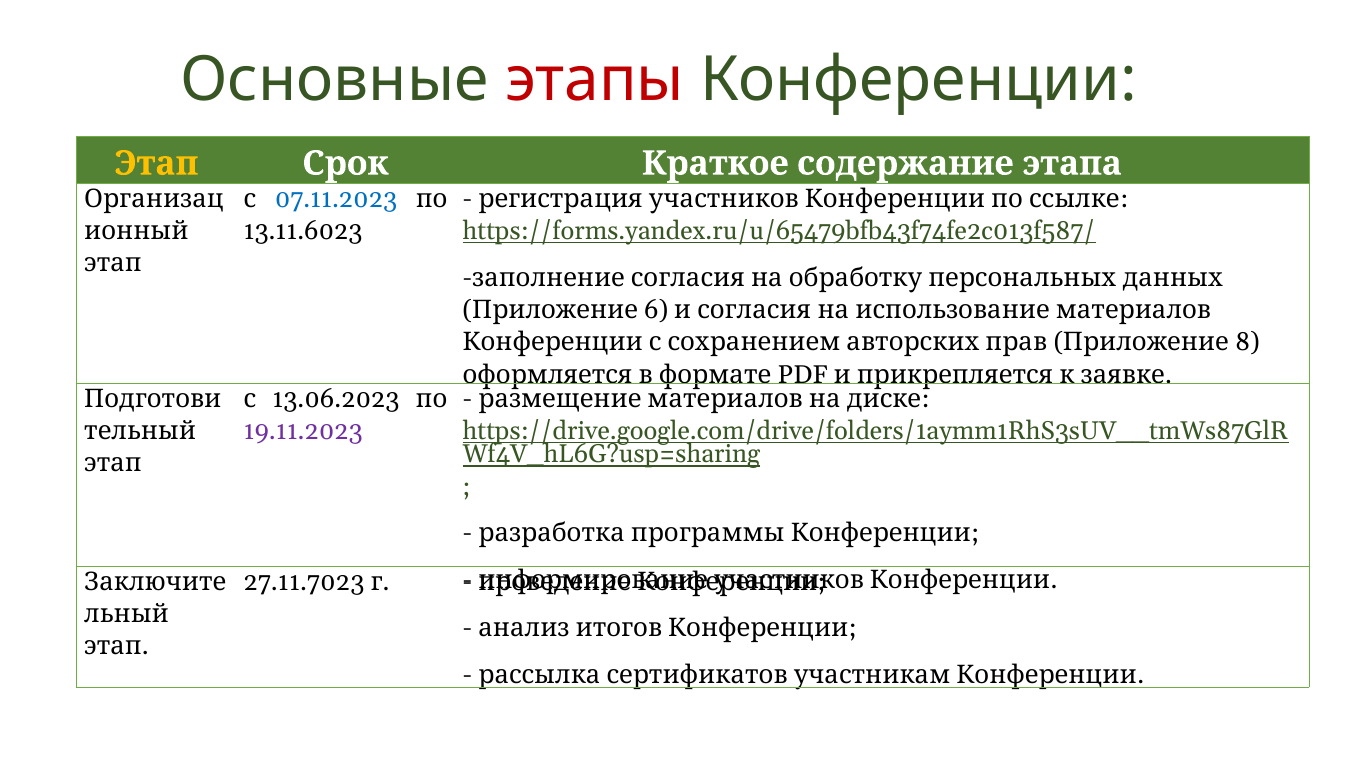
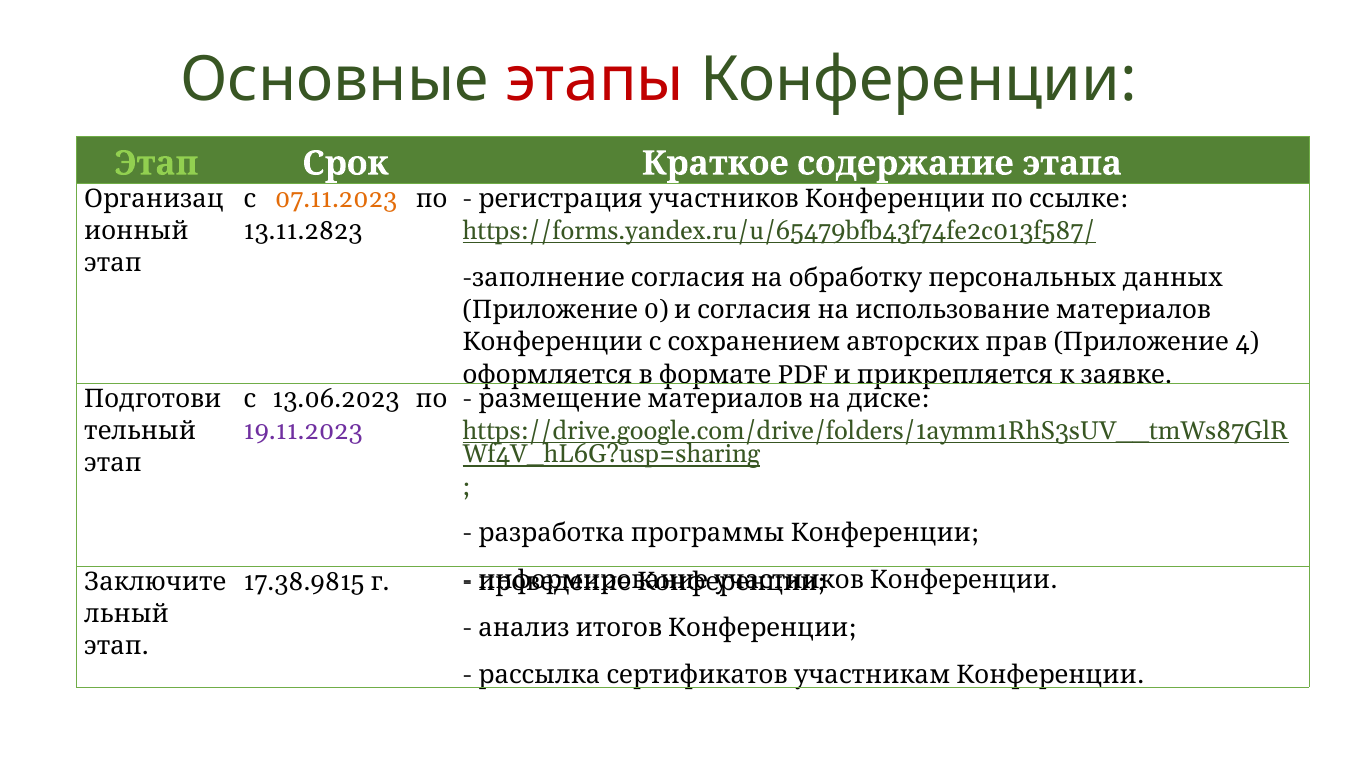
Этап at (156, 163) colour: yellow -> light green
07.11.2023 colour: blue -> orange
13.11.6023: 13.11.6023 -> 13.11.2823
6: 6 -> 0
8: 8 -> 4
27.11.7023: 27.11.7023 -> 17.38.9815
